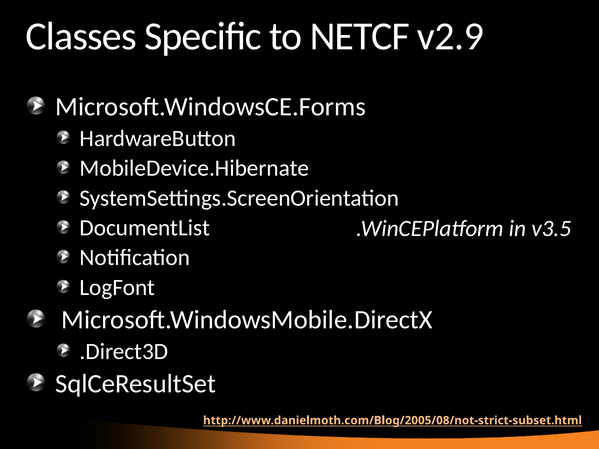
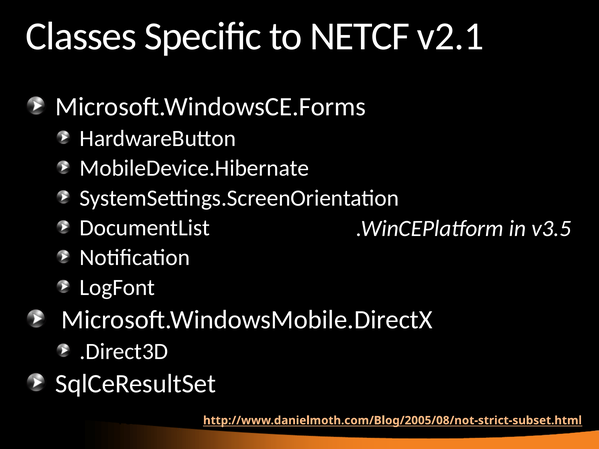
v2.9: v2.9 -> v2.1
